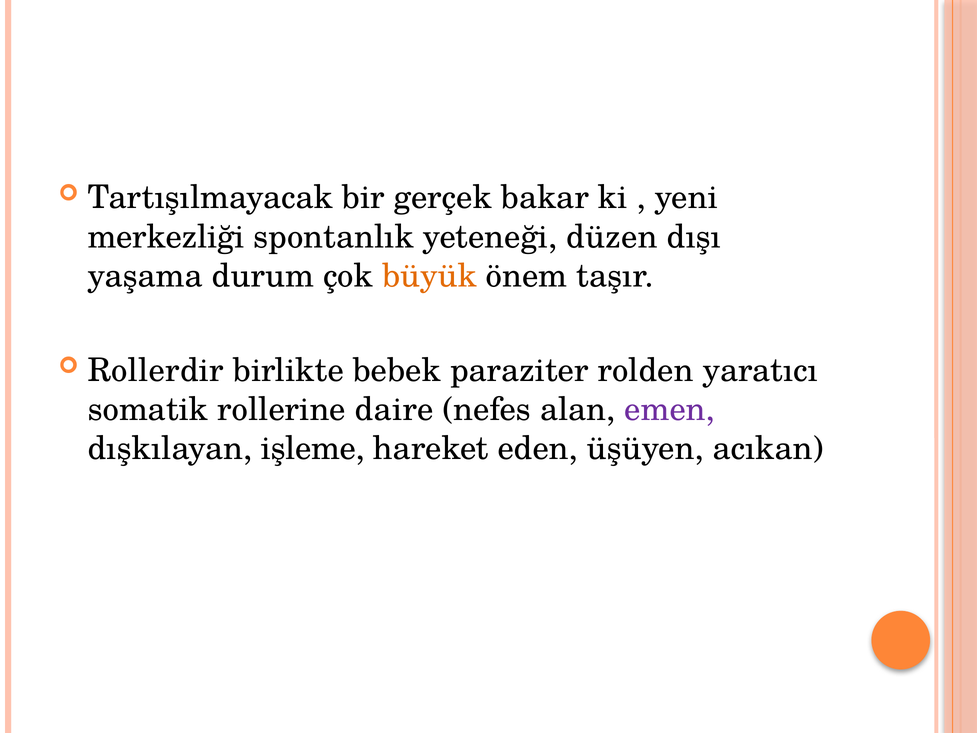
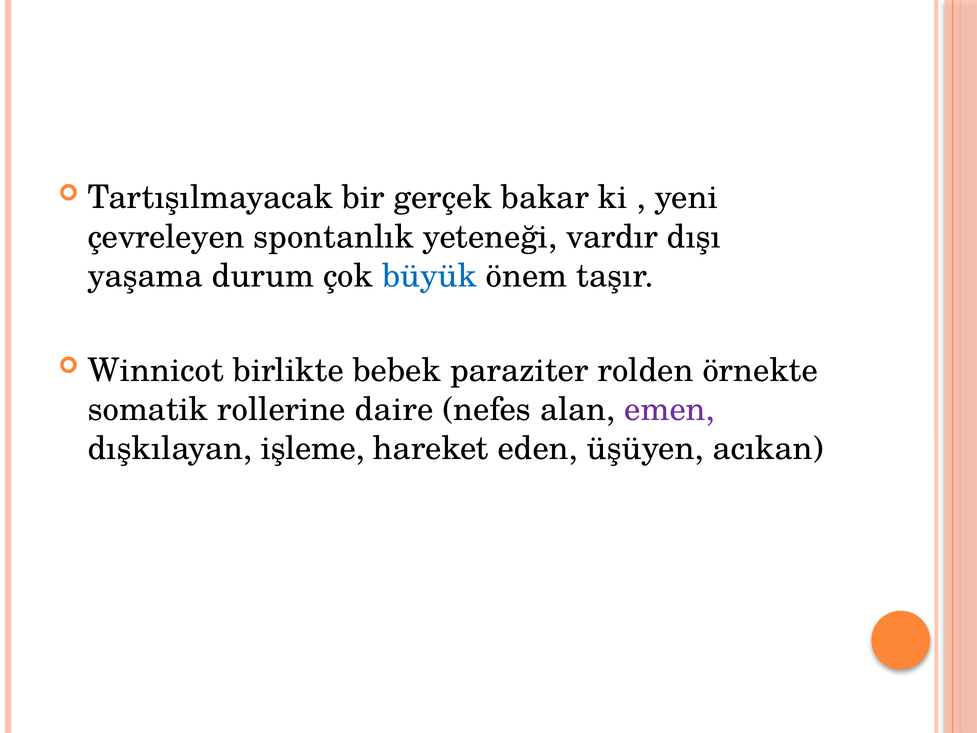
merkezliği: merkezliği -> çevreleyen
düzen: düzen -> vardır
büyük colour: orange -> blue
Rollerdir: Rollerdir -> Winnicot
yaratıcı: yaratıcı -> örnekte
